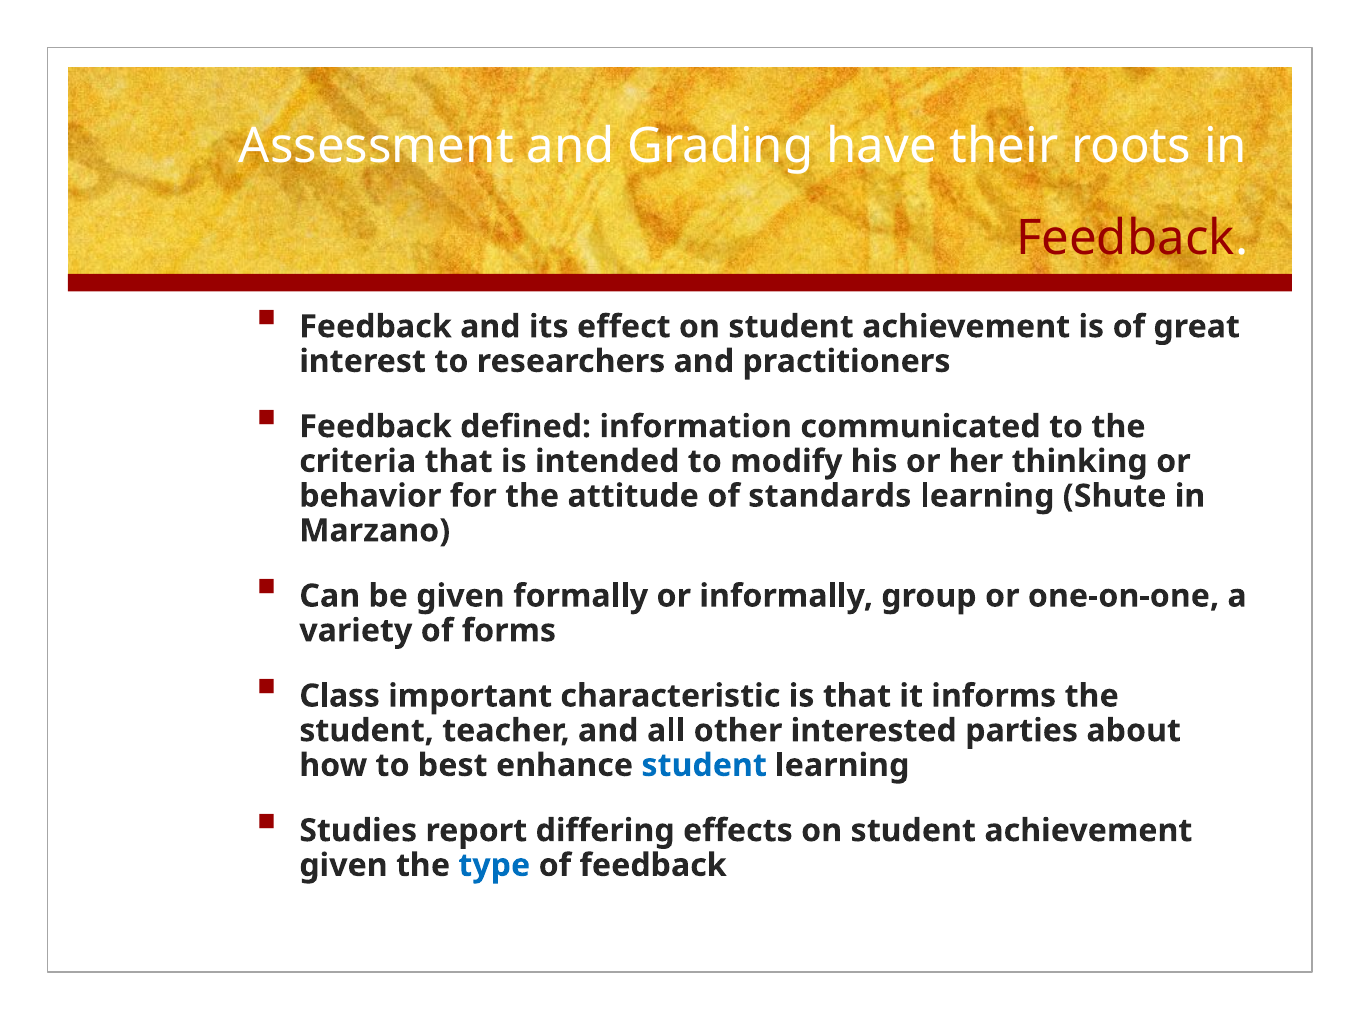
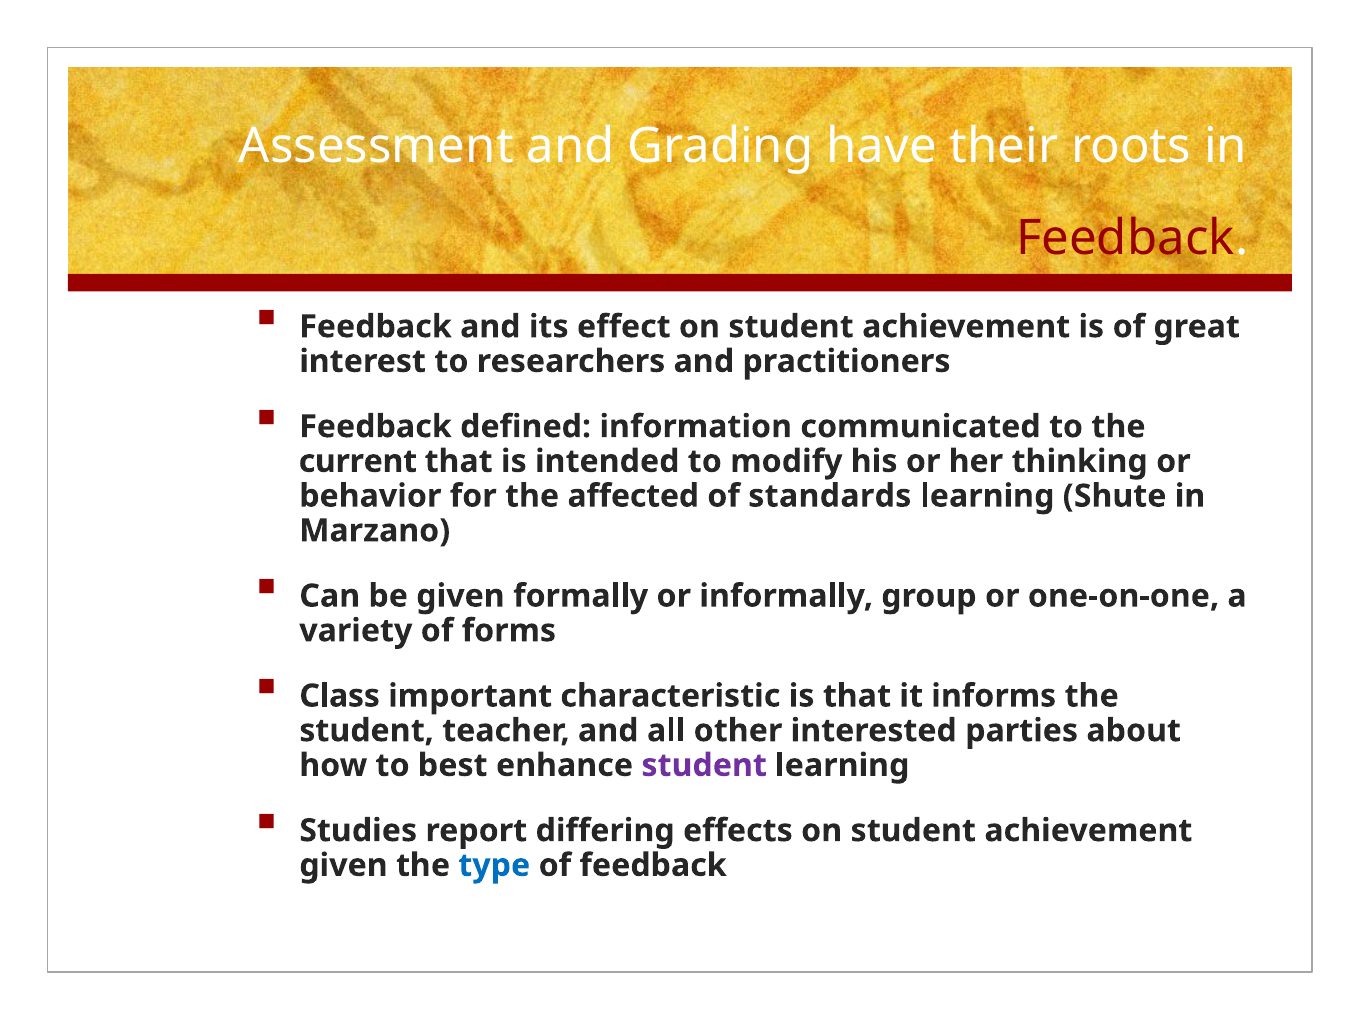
criteria: criteria -> current
attitude: attitude -> affected
student at (704, 765) colour: blue -> purple
